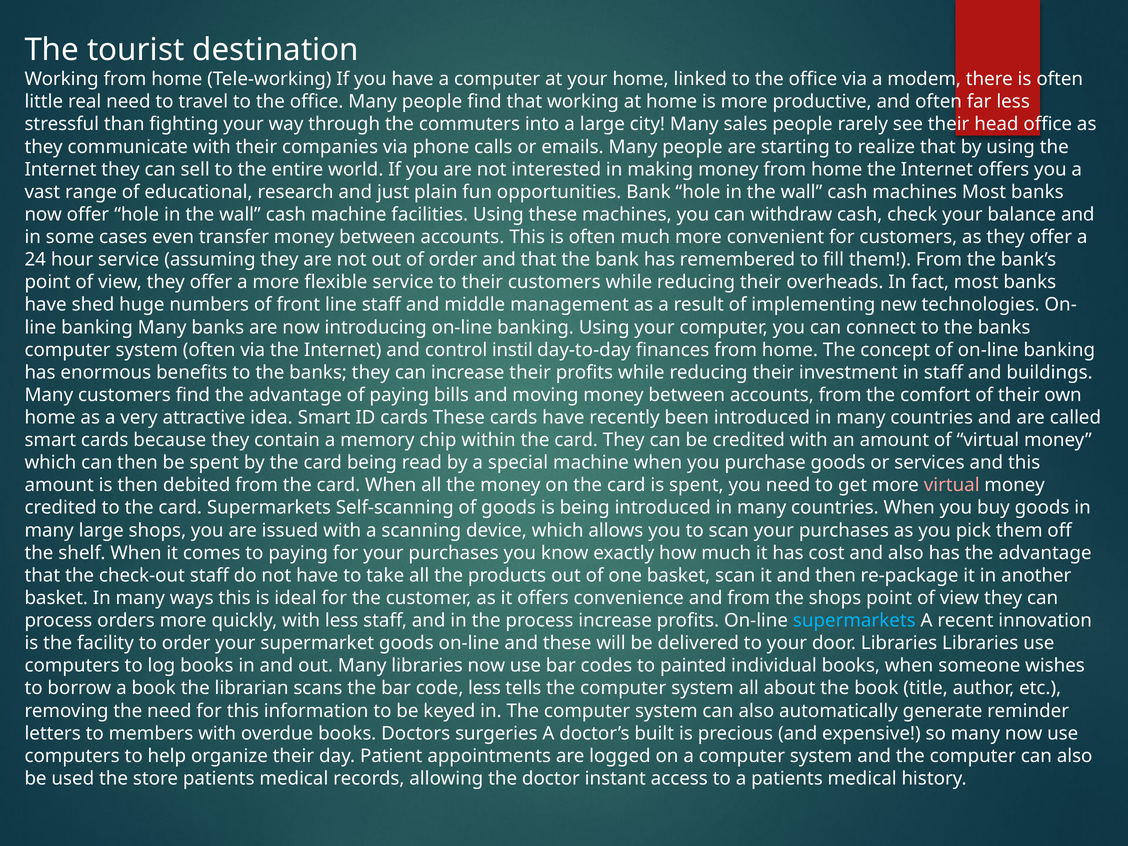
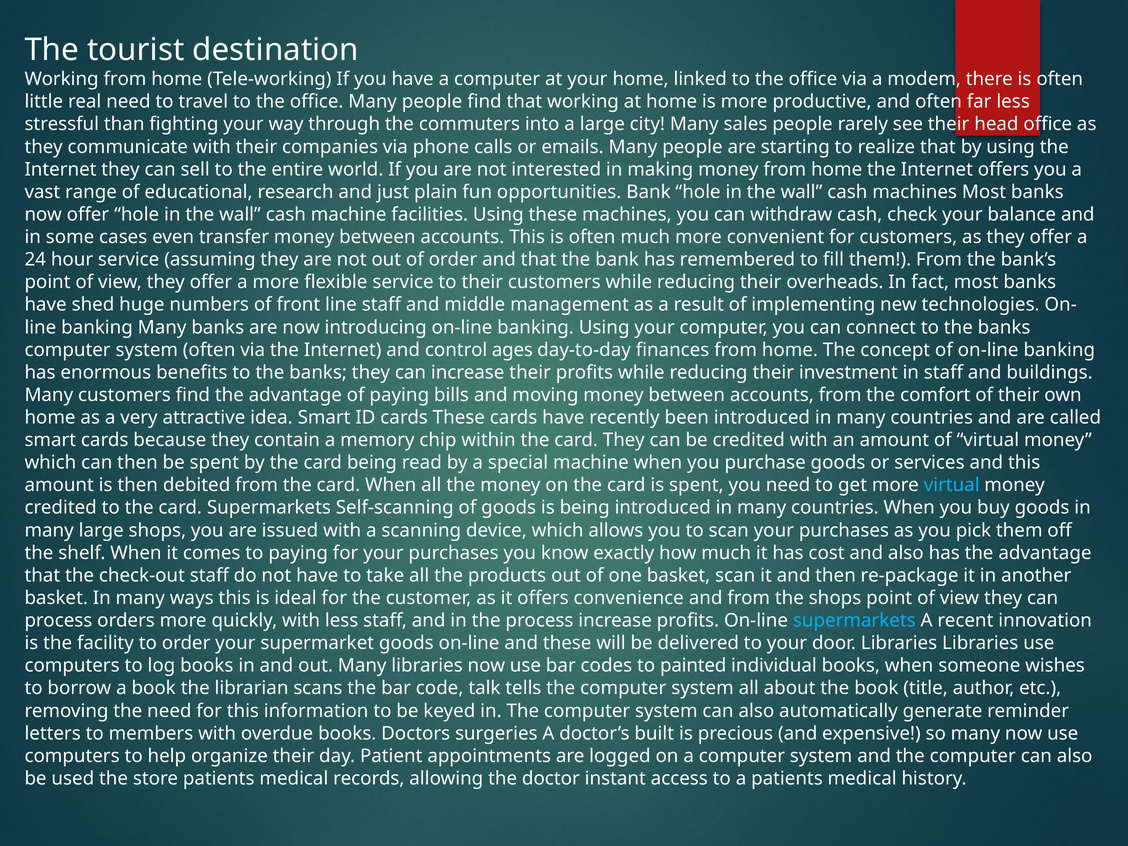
instil: instil -> ages
virtual at (952, 485) colour: pink -> light blue
code less: less -> talk
